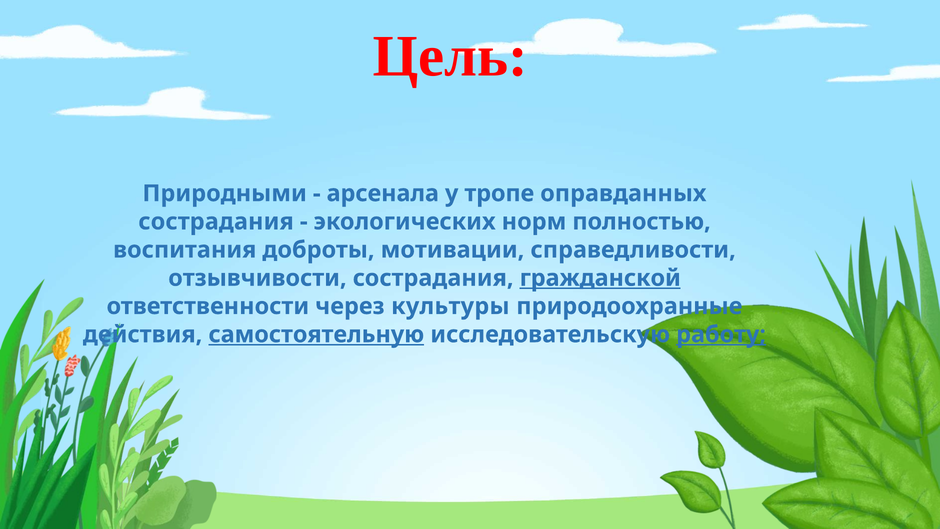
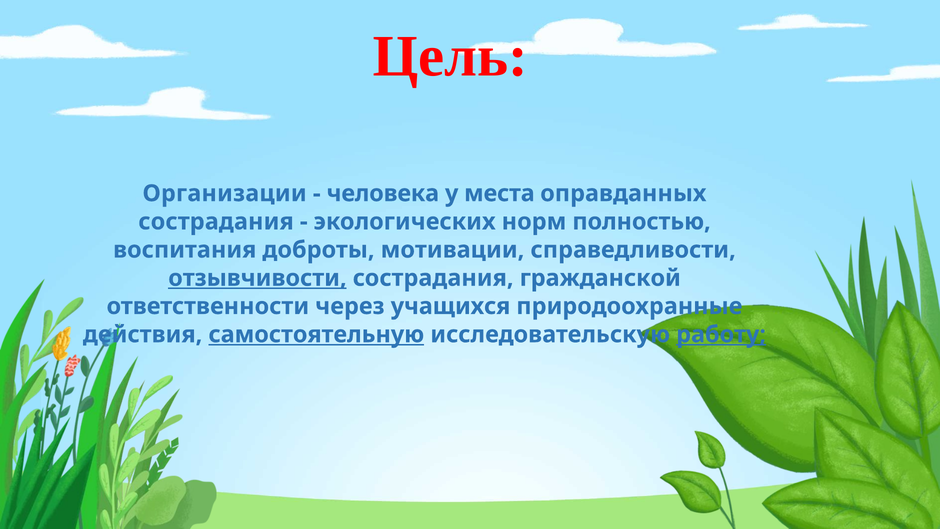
Природными: Природными -> Организации
арсенала: арсенала -> человека
тропе: тропе -> места
отзывчивости underline: none -> present
гражданской underline: present -> none
культуры: культуры -> учащихся
